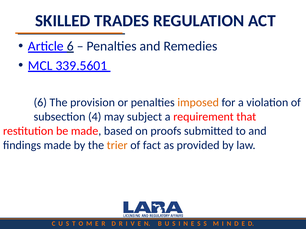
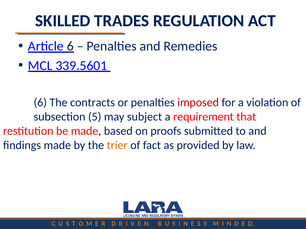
provision: provision -> contracts
imposed colour: orange -> red
4: 4 -> 5
